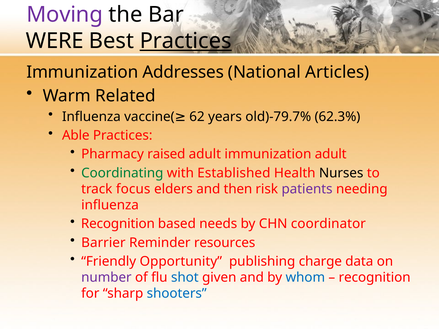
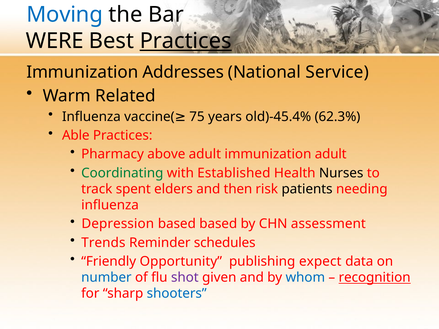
Moving colour: purple -> blue
Articles: Articles -> Service
62: 62 -> 75
old)-79.7%: old)-79.7% -> old)-45.4%
raised: raised -> above
focus: focus -> spent
patients colour: purple -> black
Recognition at (118, 224): Recognition -> Depression
based needs: needs -> based
coordinator: coordinator -> assessment
Barrier: Barrier -> Trends
resources: resources -> schedules
charge: charge -> expect
number colour: purple -> blue
shot colour: blue -> purple
recognition at (375, 278) underline: none -> present
